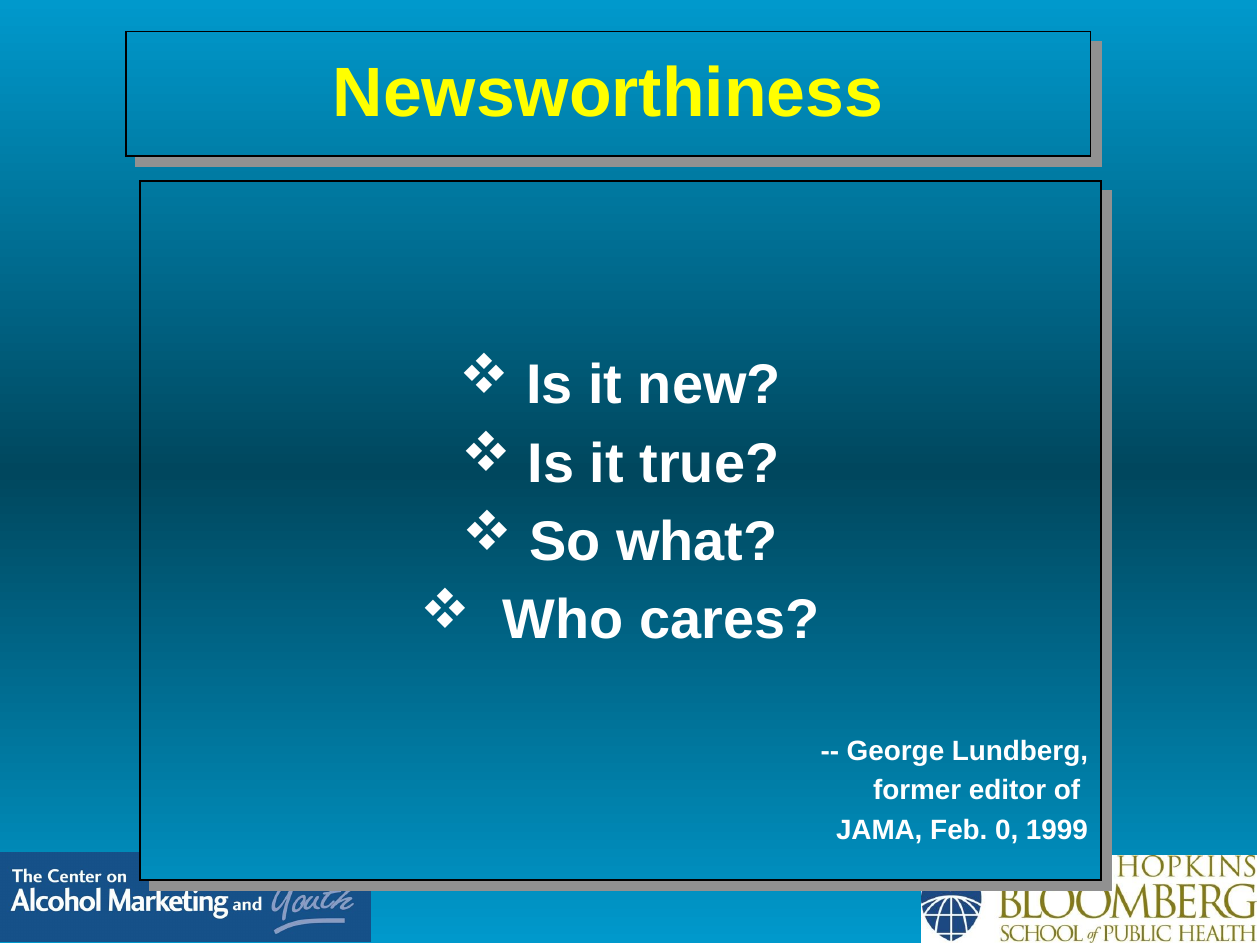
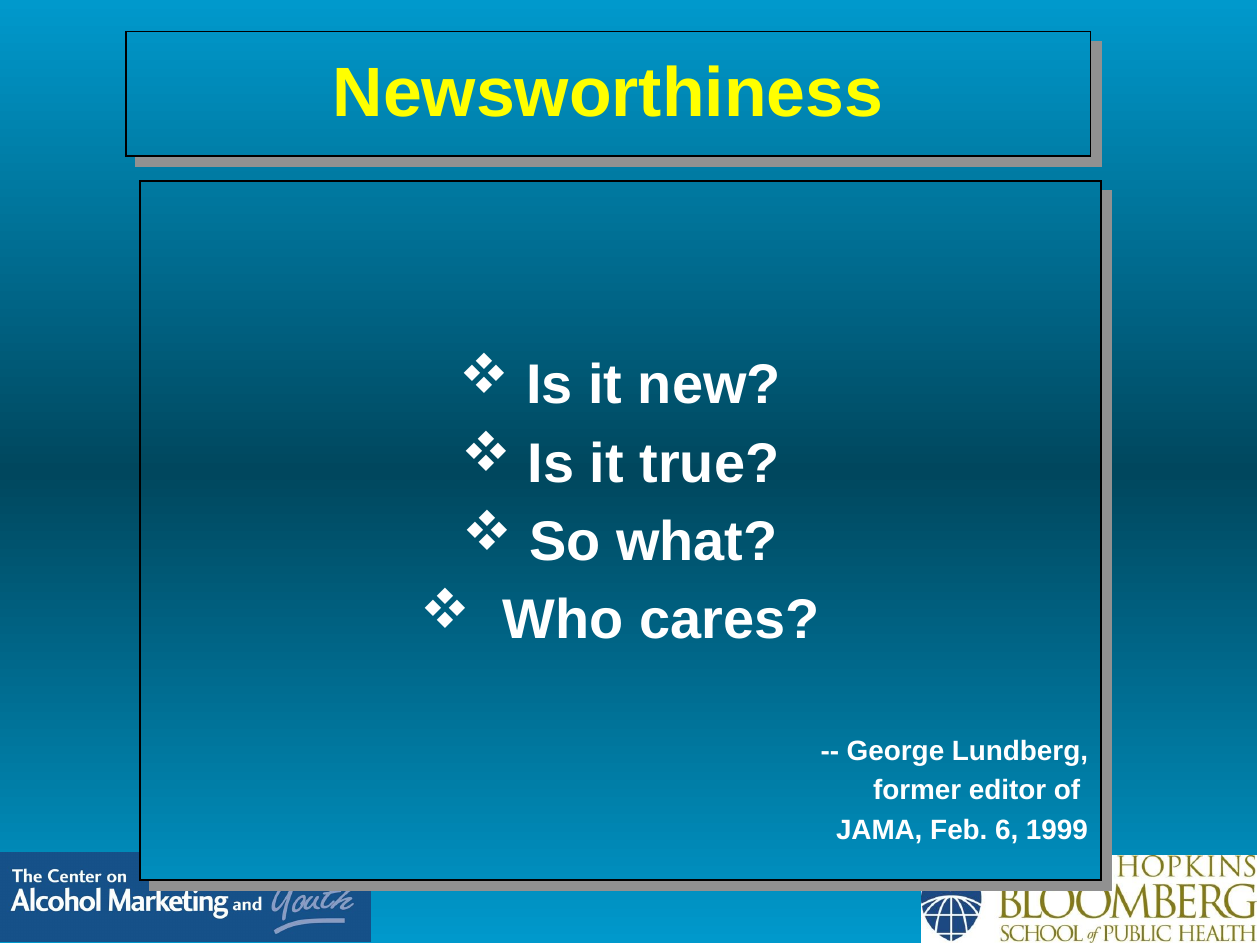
0: 0 -> 6
